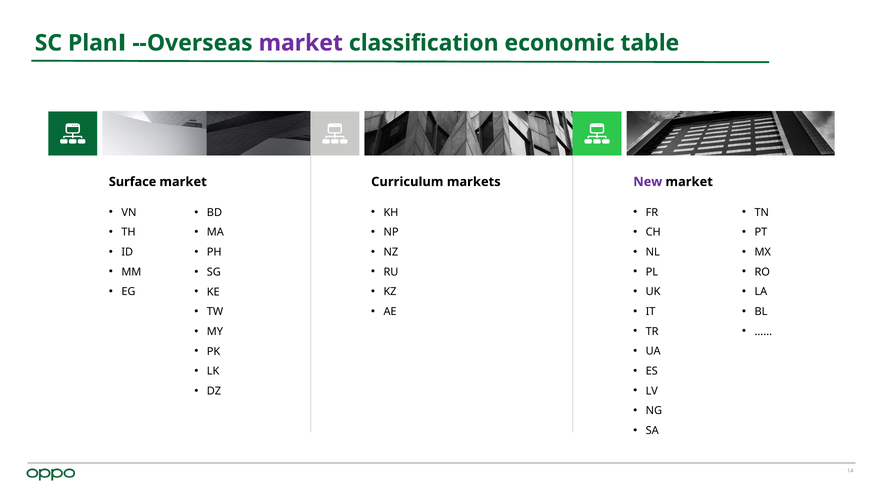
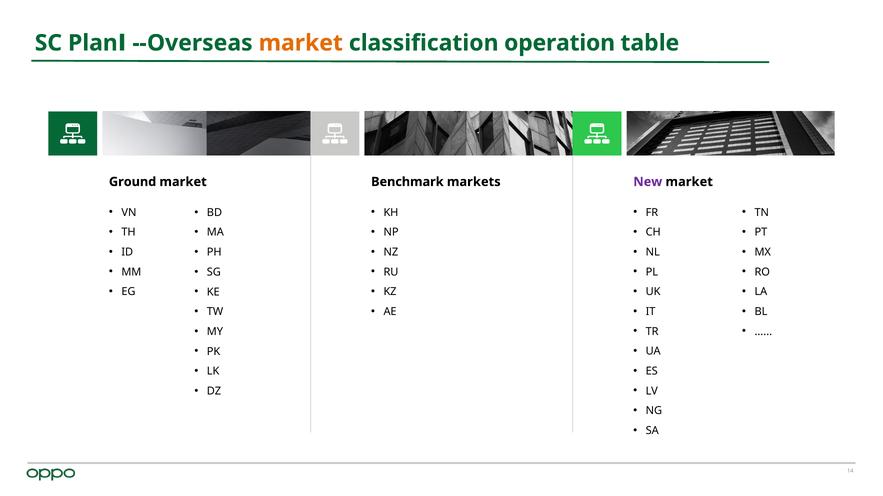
market at (301, 43) colour: purple -> orange
economic: economic -> operation
Surface: Surface -> Ground
Curriculum: Curriculum -> Benchmark
